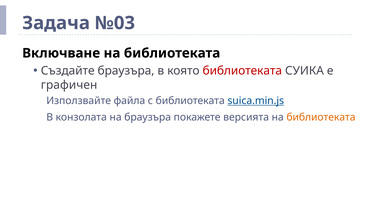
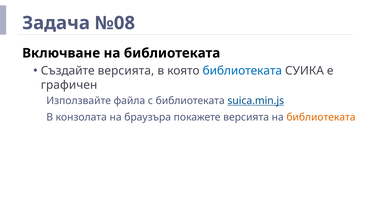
№03: №03 -> №08
Създайте браузъра: браузъра -> версията
библиотеката at (242, 71) colour: red -> blue
